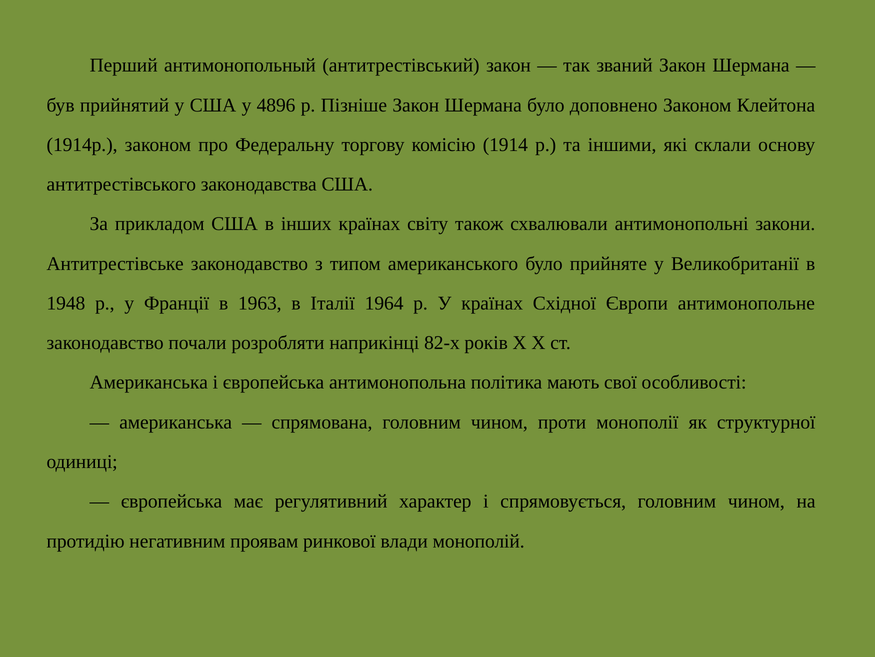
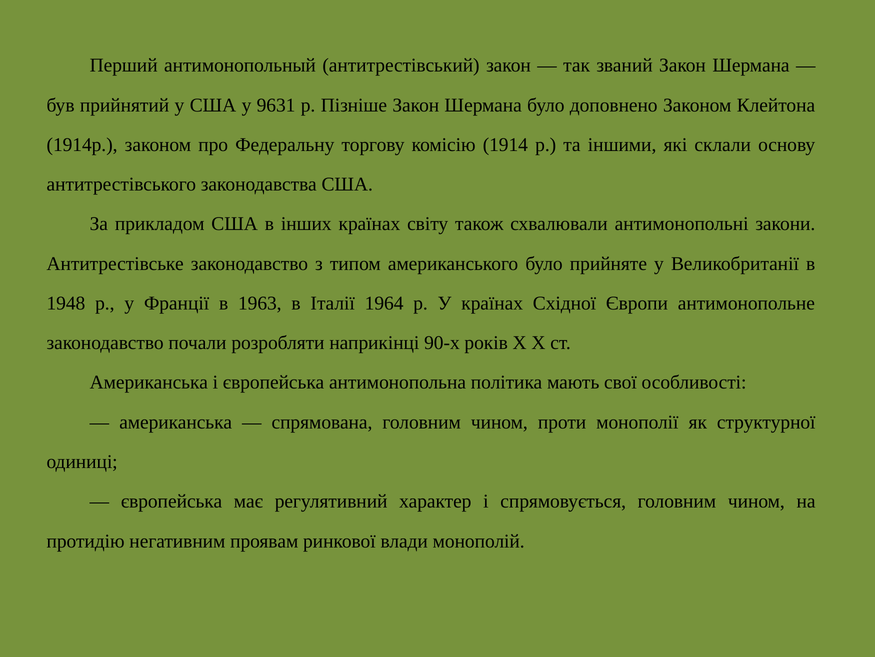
4896: 4896 -> 9631
82-х: 82-х -> 90-х
